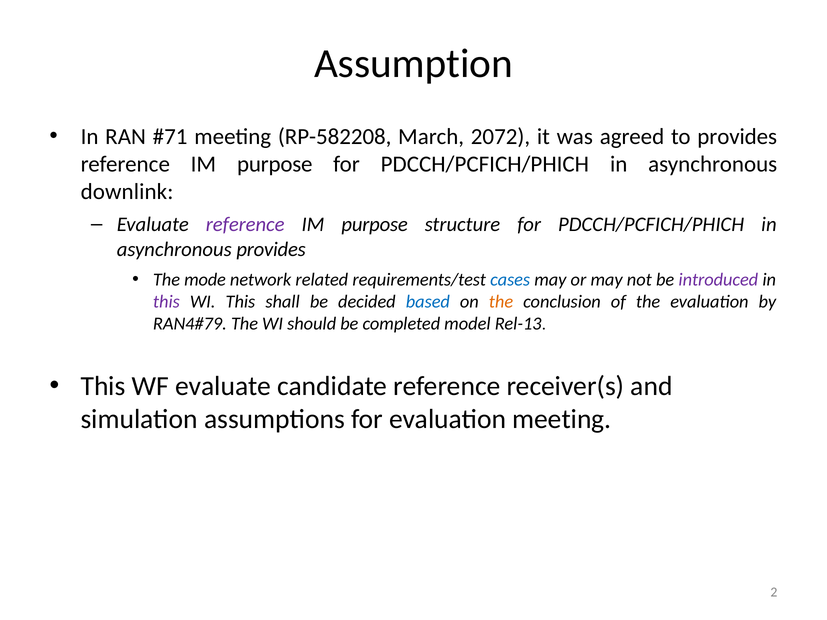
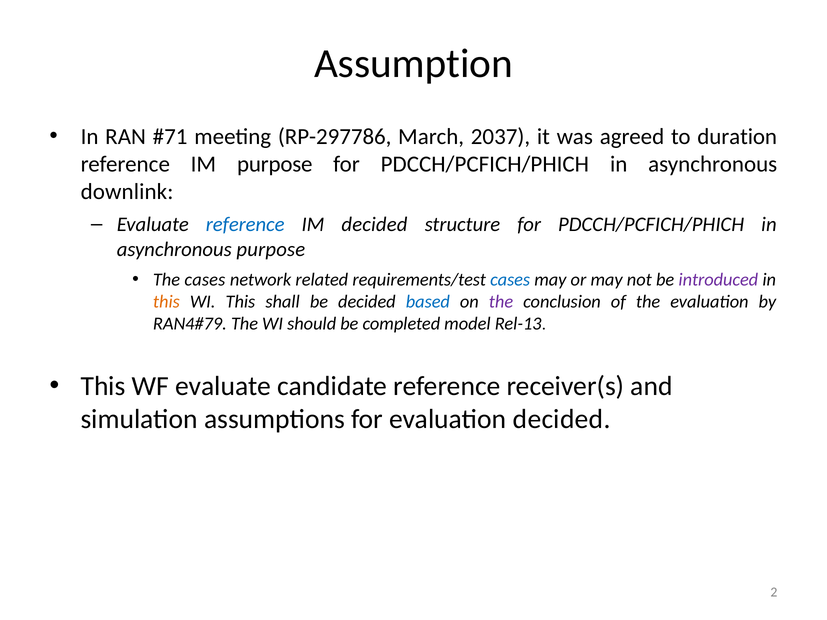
RP-582208: RP-582208 -> RP-297786
2072: 2072 -> 2037
to provides: provides -> duration
reference at (245, 225) colour: purple -> blue
purpose at (375, 225): purpose -> decided
asynchronous provides: provides -> purpose
The mode: mode -> cases
this at (166, 302) colour: purple -> orange
the at (501, 302) colour: orange -> purple
evaluation meeting: meeting -> decided
